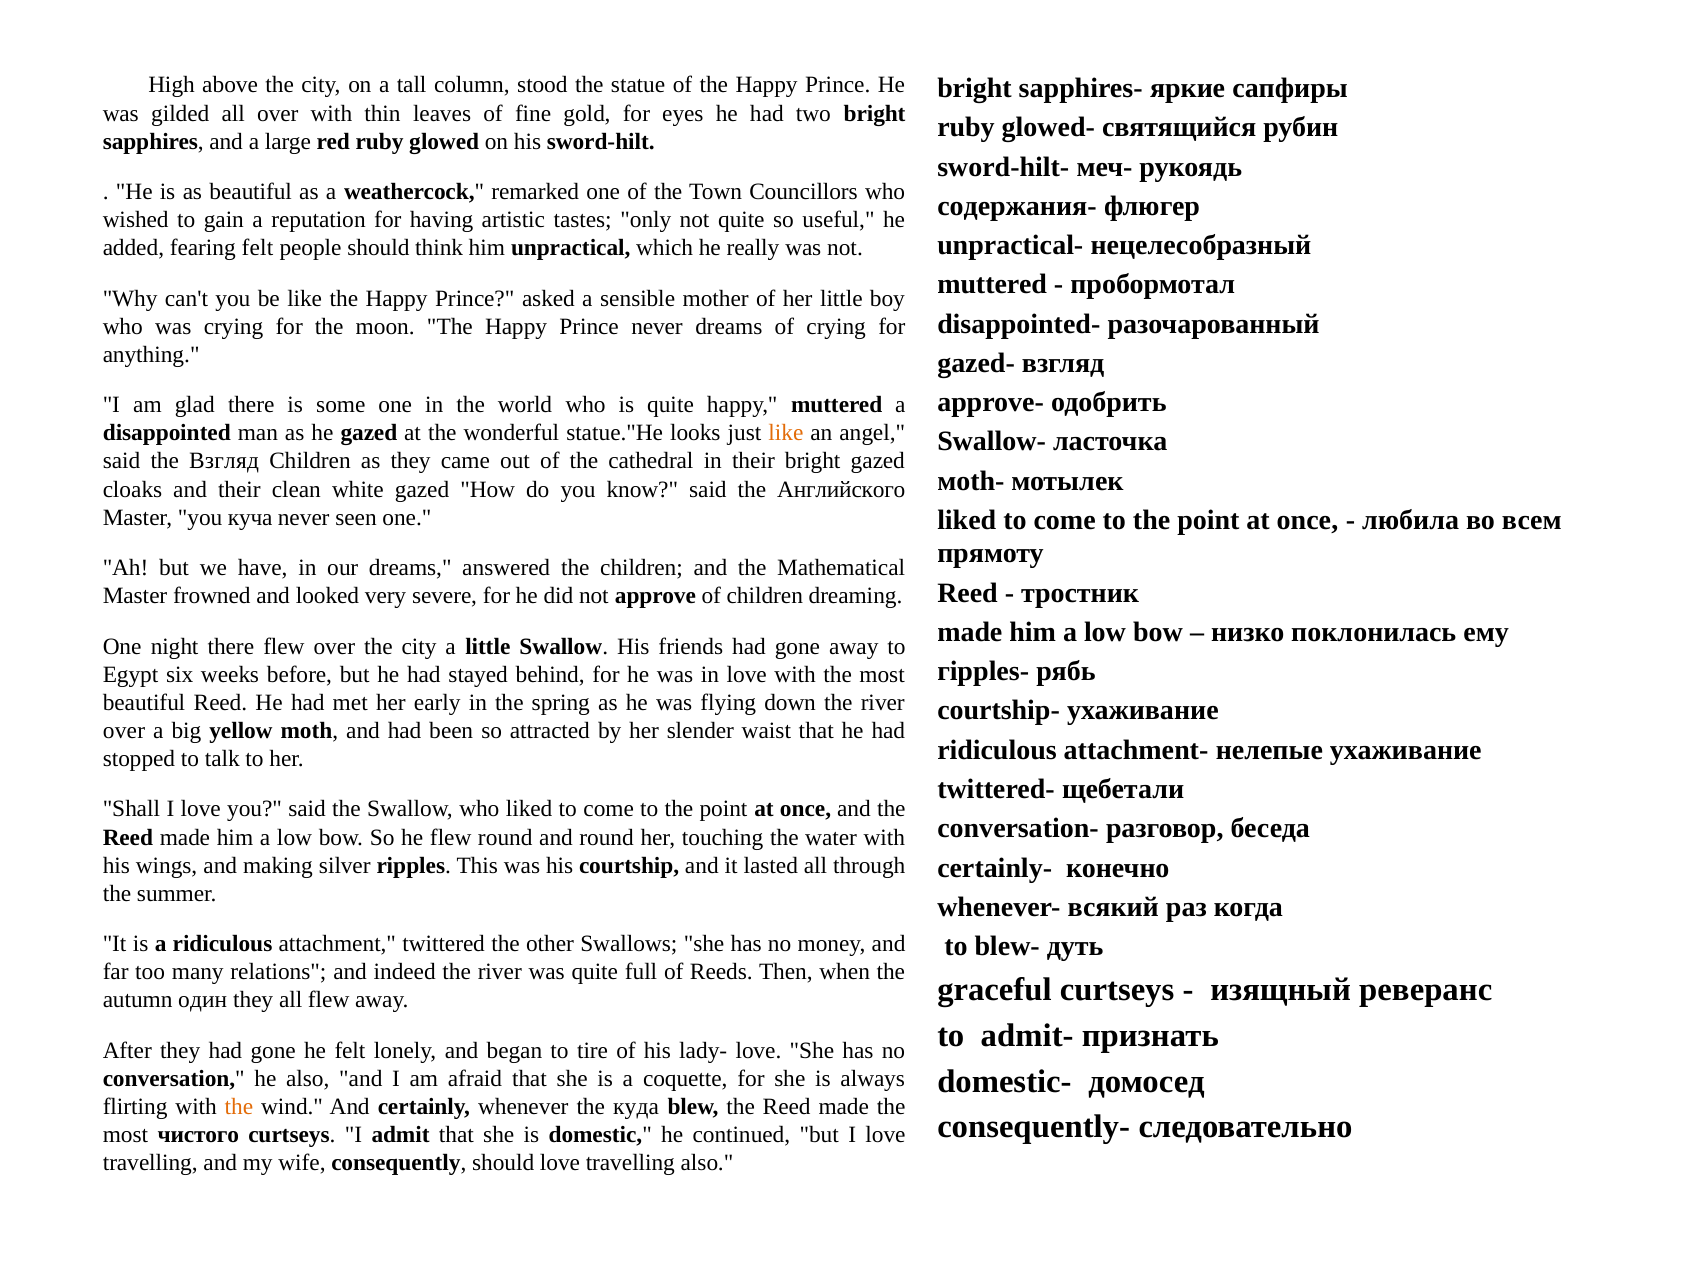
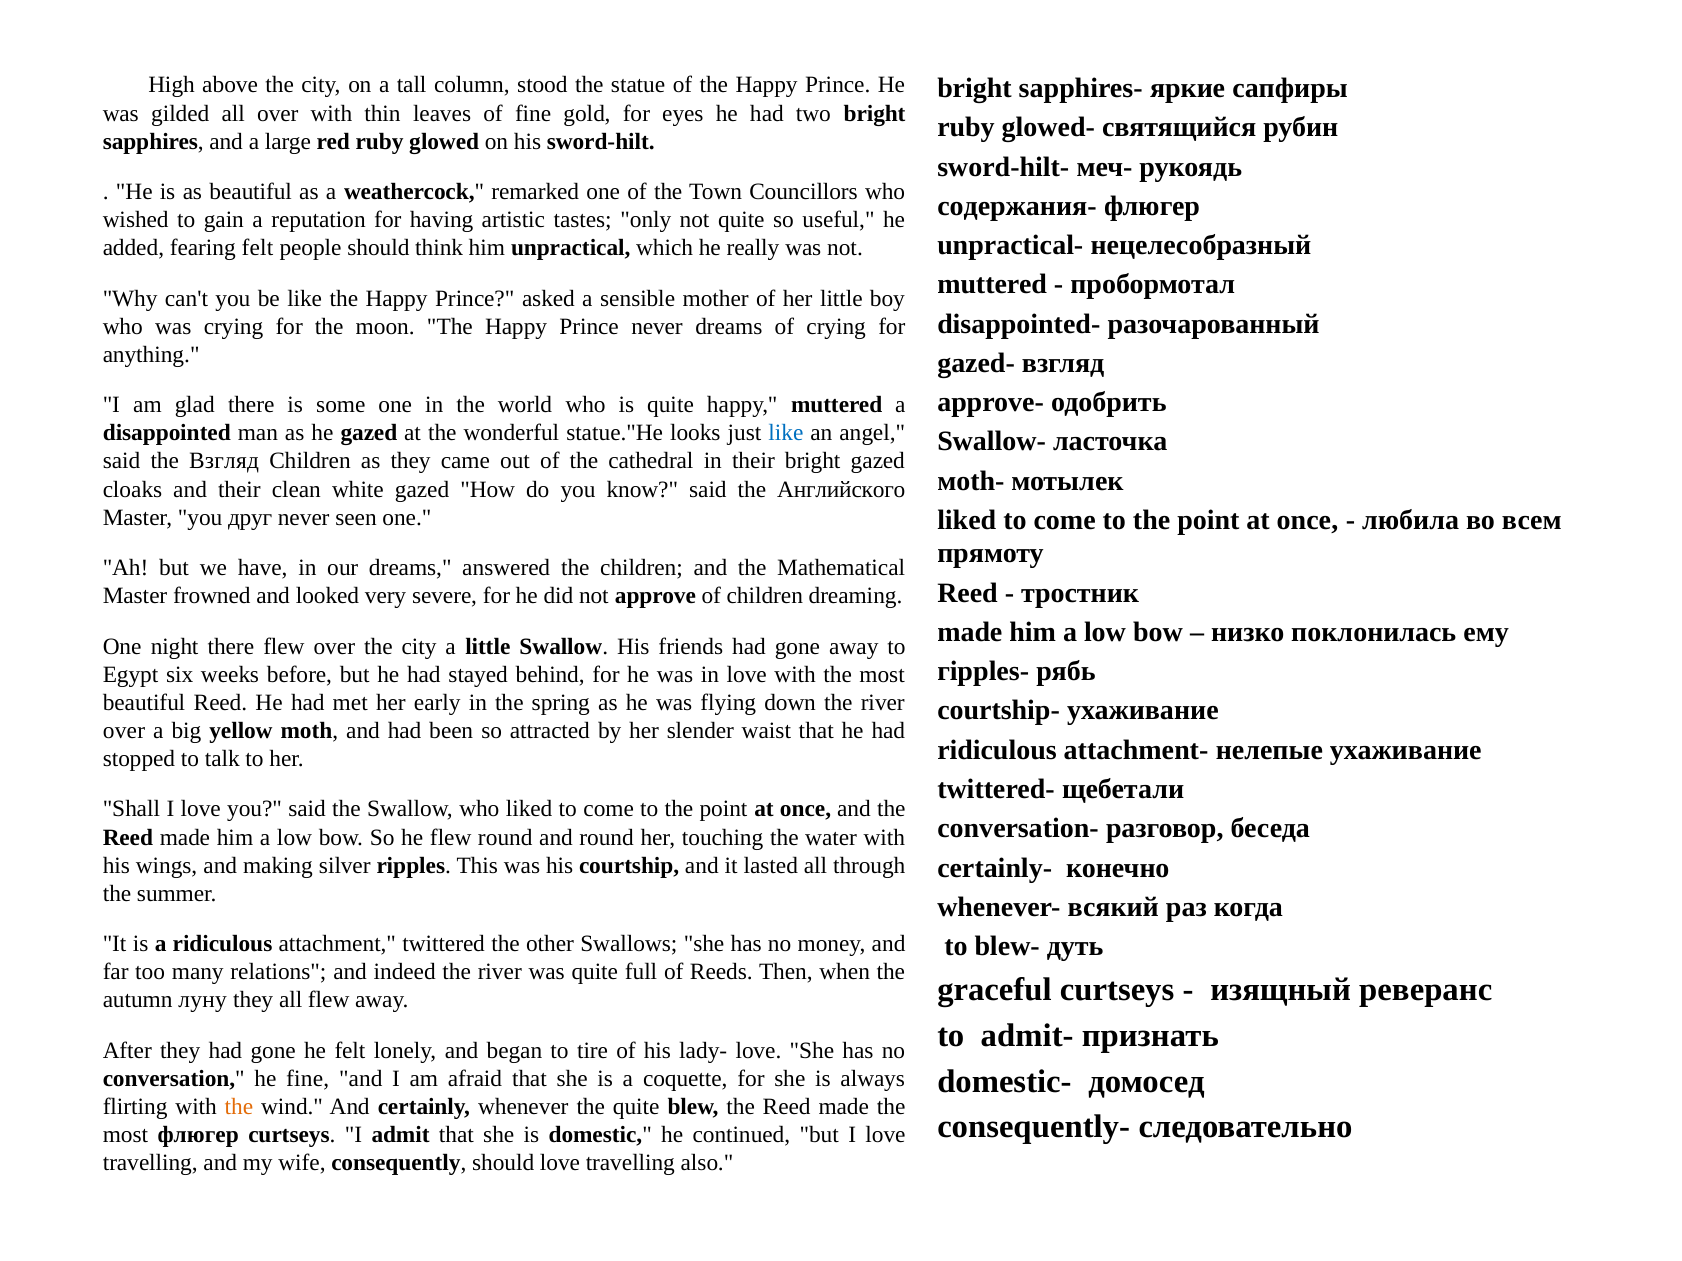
like at (786, 433) colour: orange -> blue
куча: куча -> друг
один: один -> луну
he also: also -> fine
the куда: куда -> quite
most чистого: чистого -> флюгер
